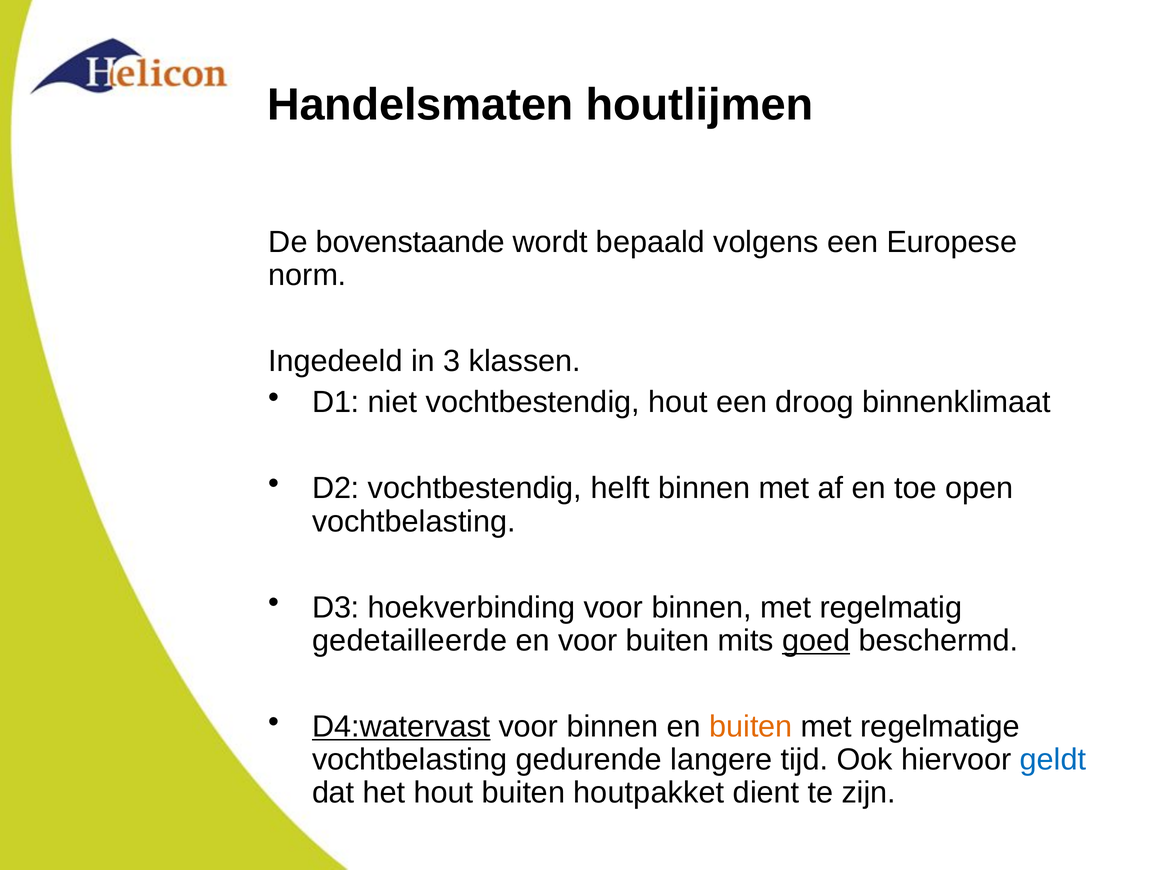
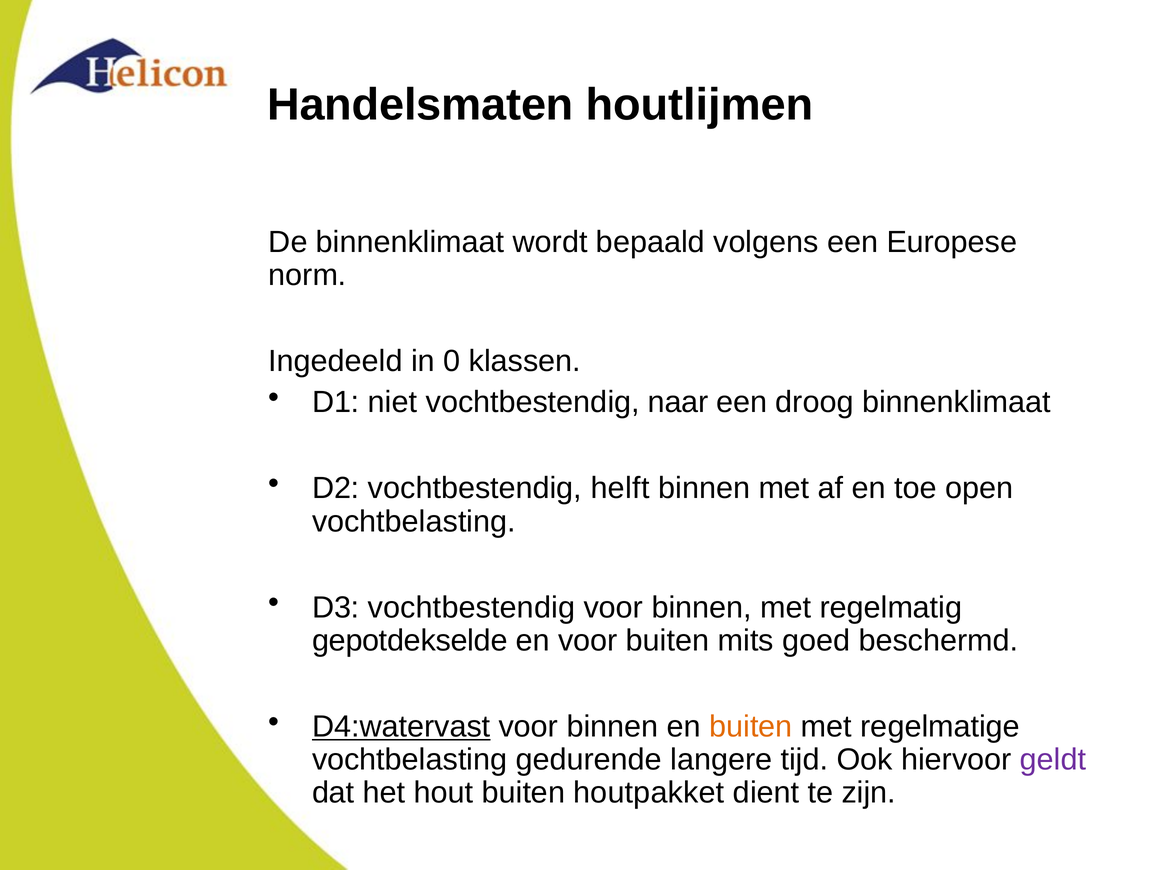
De bovenstaande: bovenstaande -> binnenklimaat
3: 3 -> 0
vochtbestendig hout: hout -> naar
D3 hoekverbinding: hoekverbinding -> vochtbestendig
gedetailleerde: gedetailleerde -> gepotdekselde
goed underline: present -> none
geldt colour: blue -> purple
